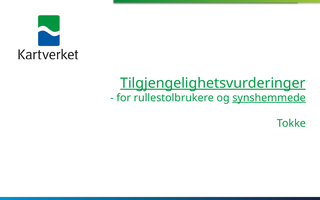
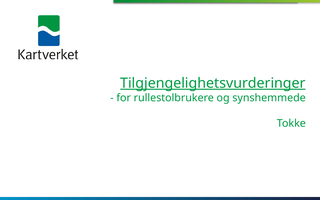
synshemmede underline: present -> none
